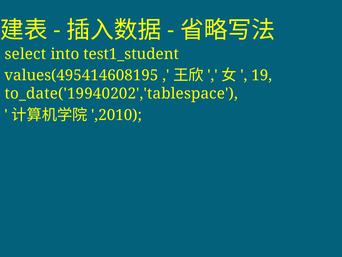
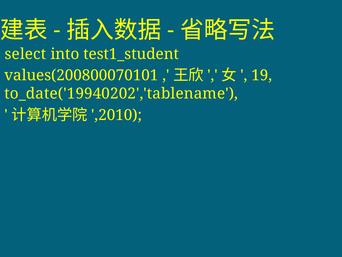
values(495414608195: values(495414608195 -> values(200800070101
to_date('19940202','tablespace: to_date('19940202','tablespace -> to_date('19940202','tablename
